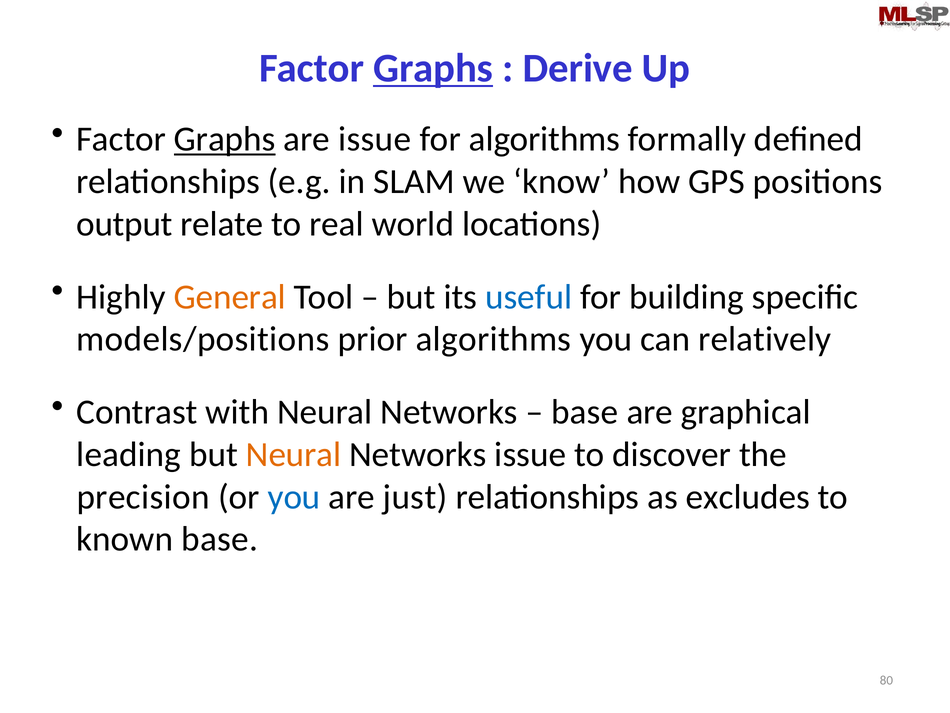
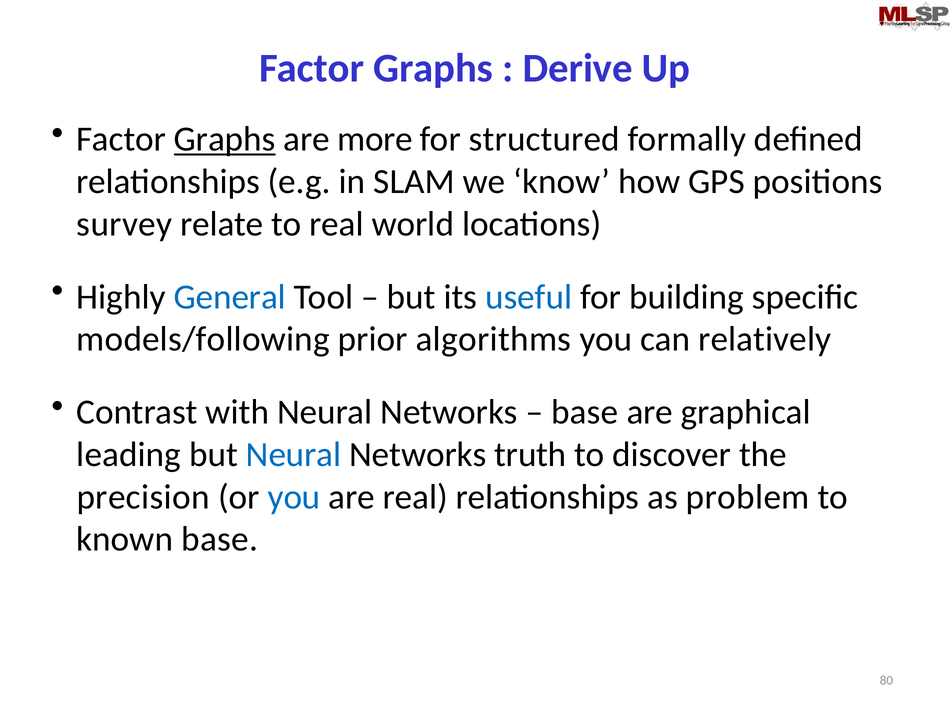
Graphs at (433, 68) underline: present -> none
are issue: issue -> more
for algorithms: algorithms -> structured
output: output -> survey
General colour: orange -> blue
models/positions: models/positions -> models/following
Neural at (294, 454) colour: orange -> blue
Networks issue: issue -> truth
are just: just -> real
excludes: excludes -> problem
